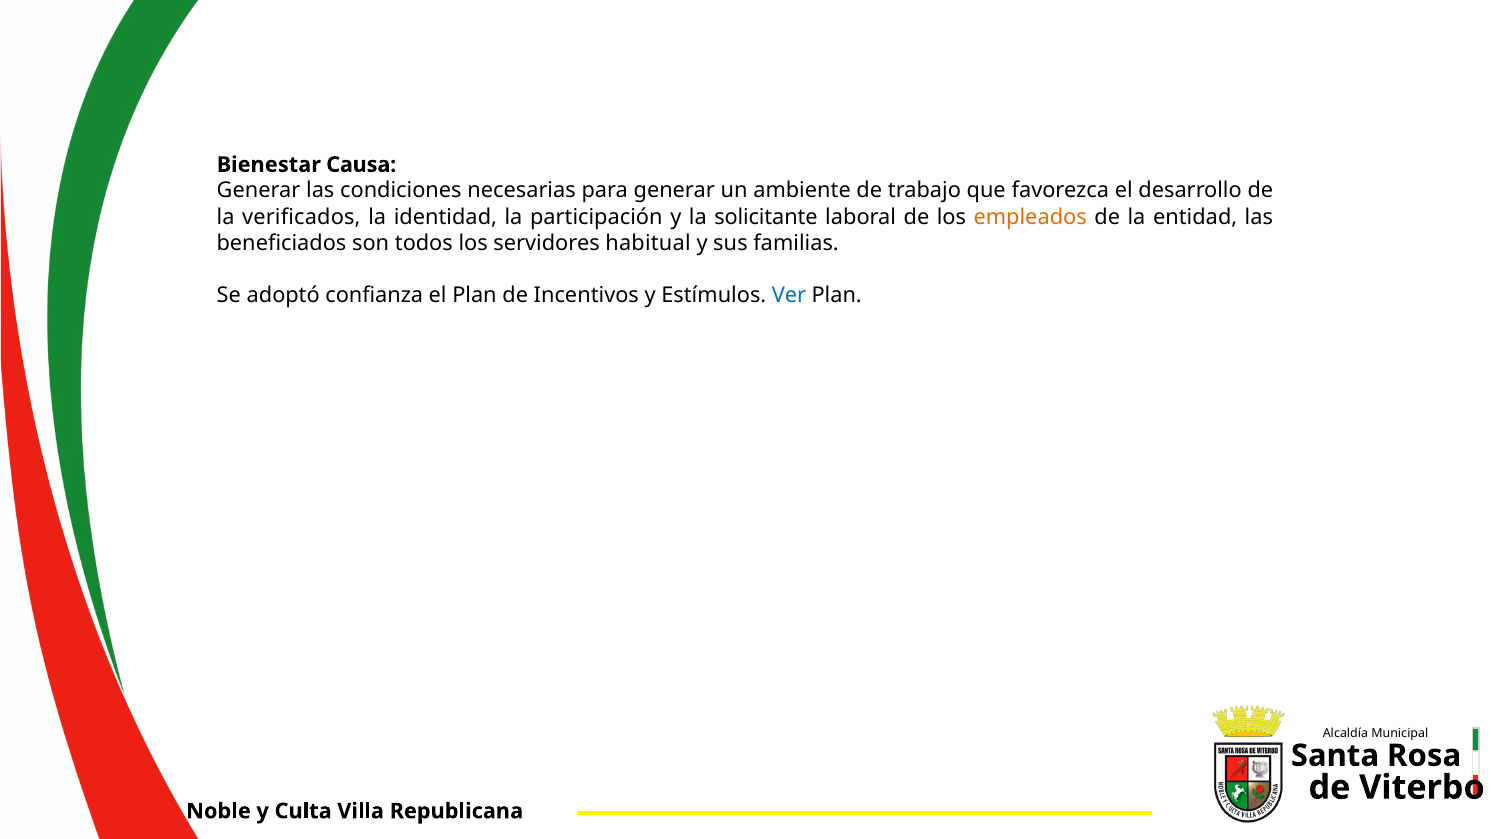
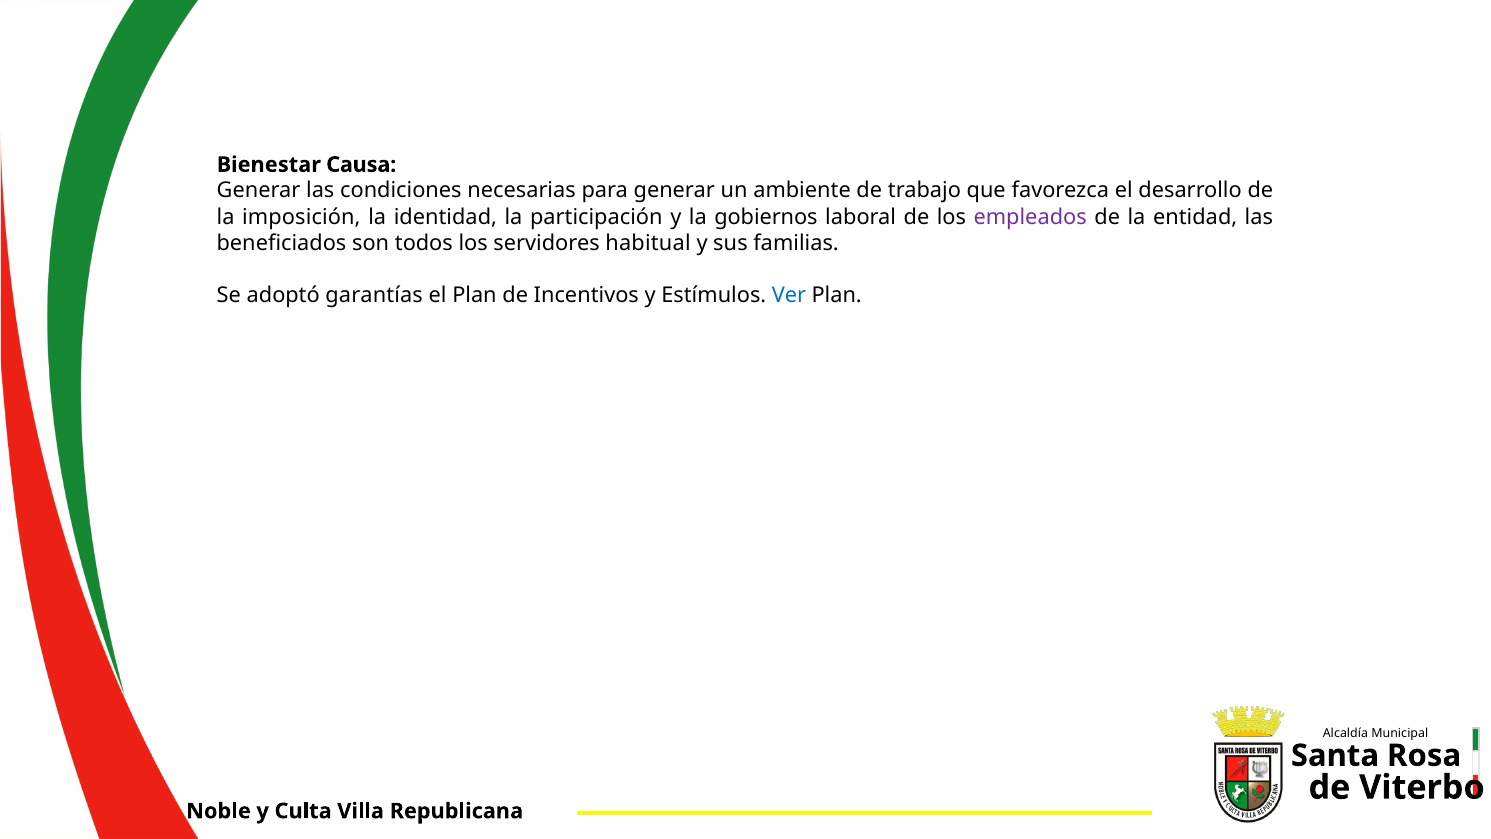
verificados: verificados -> imposición
solicitante: solicitante -> gobiernos
empleados colour: orange -> purple
confianza: confianza -> garantías
